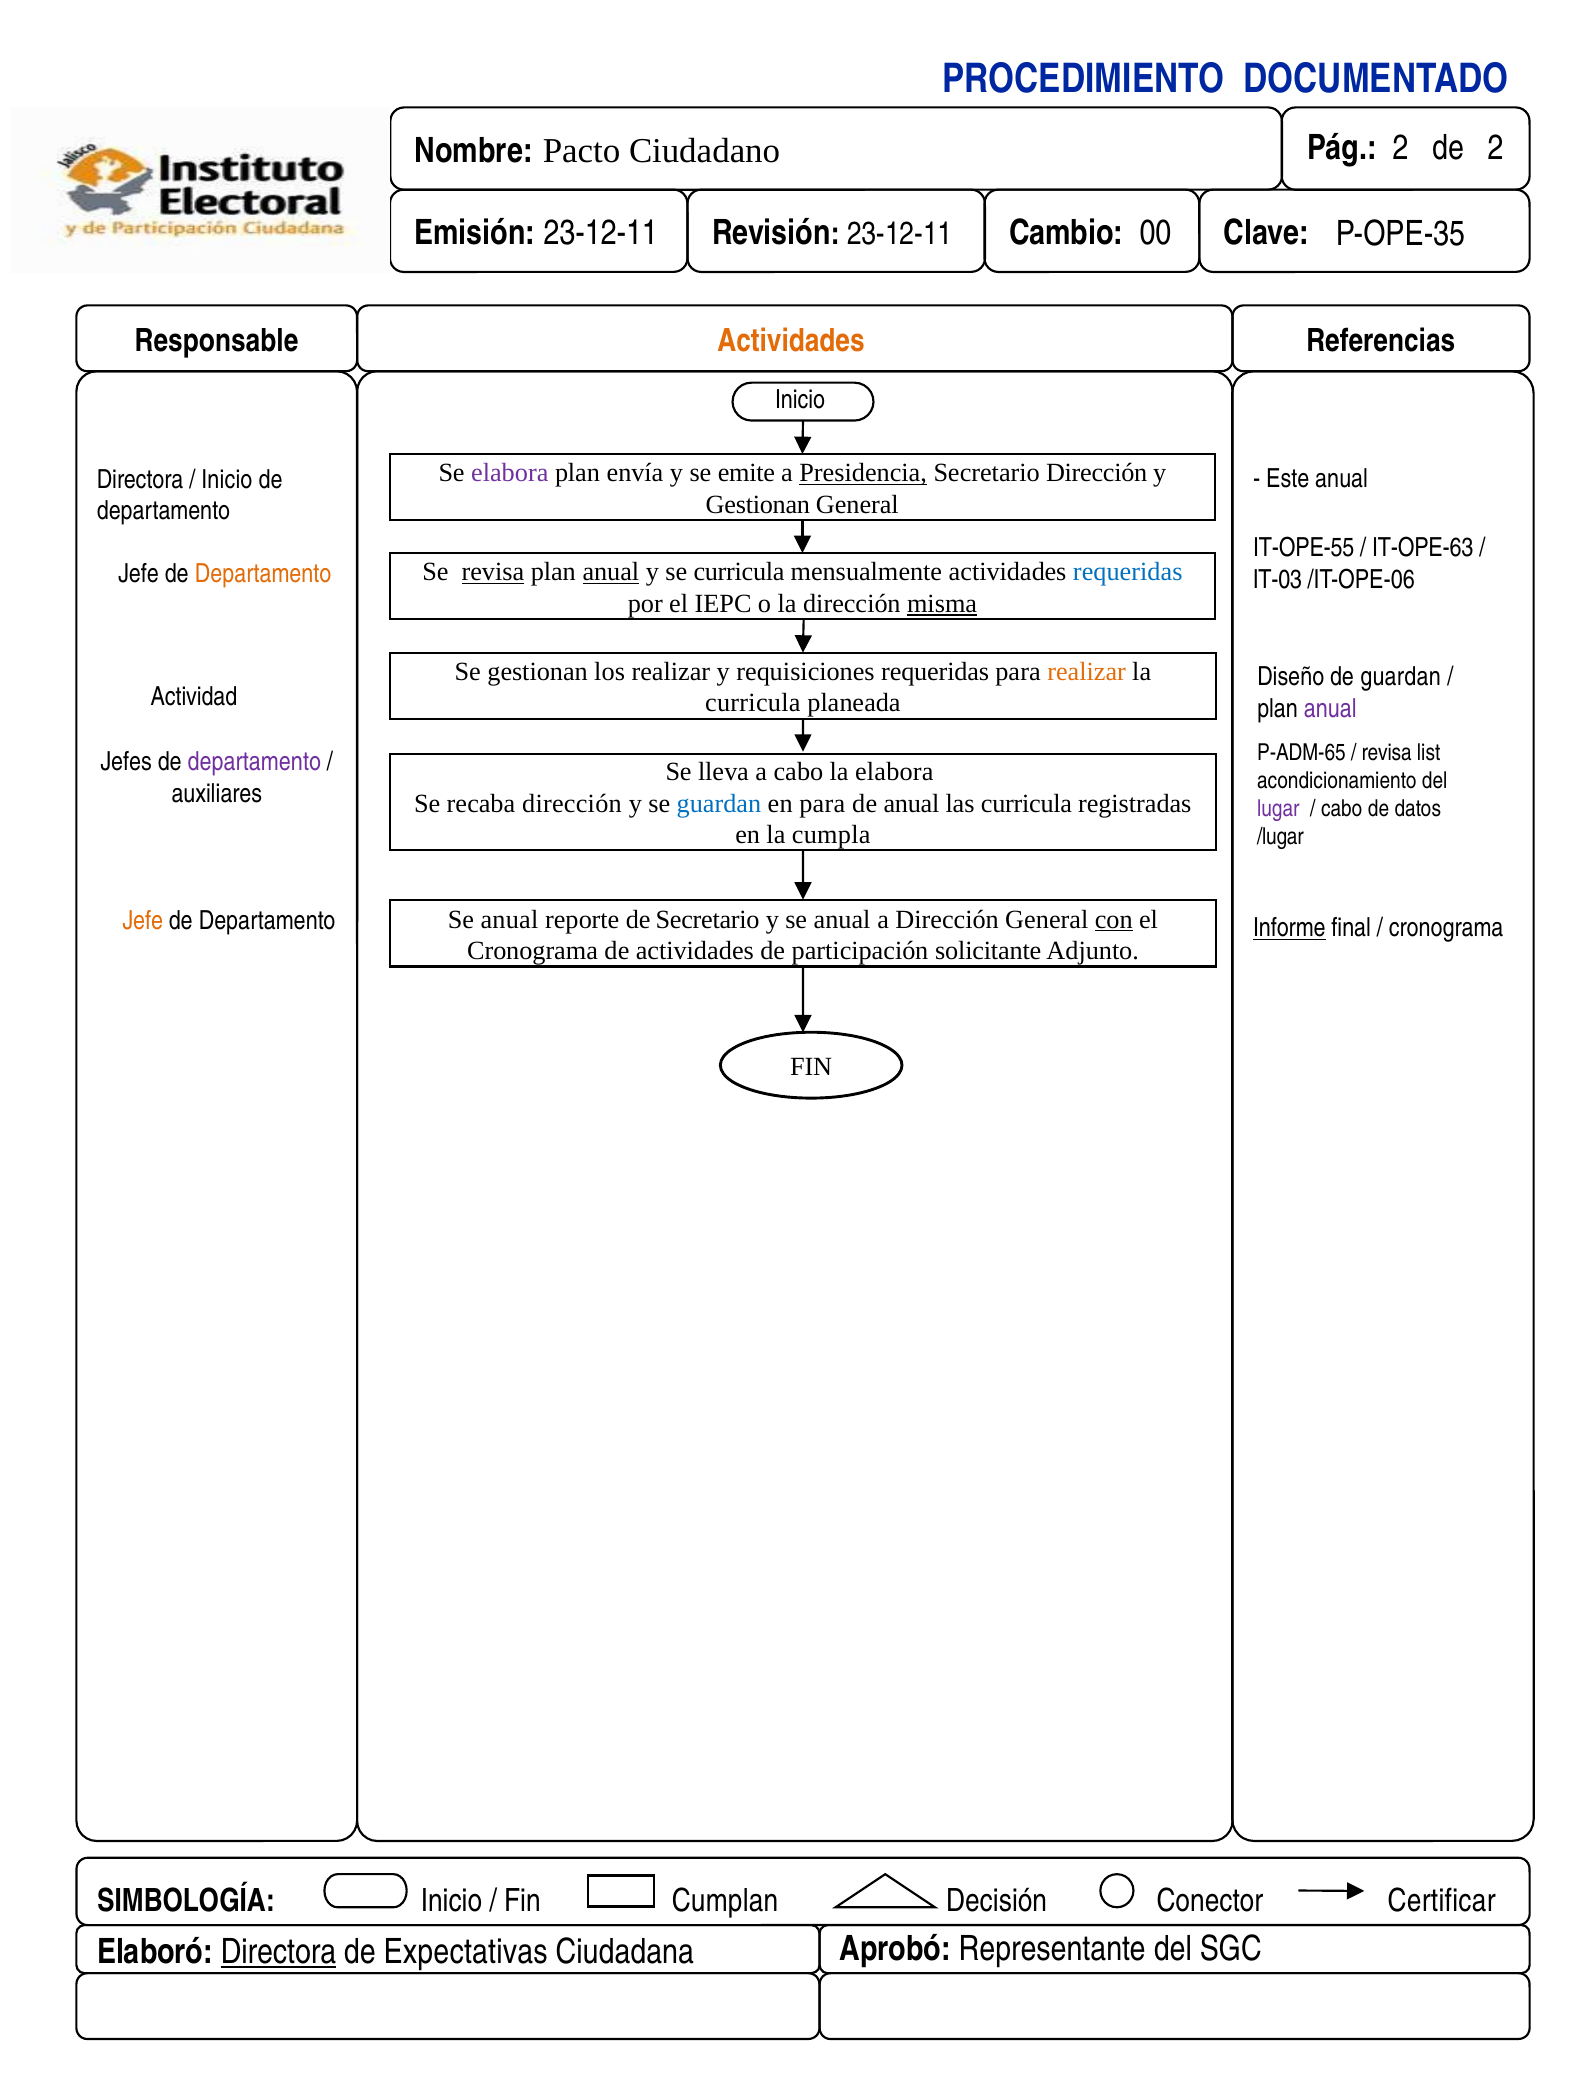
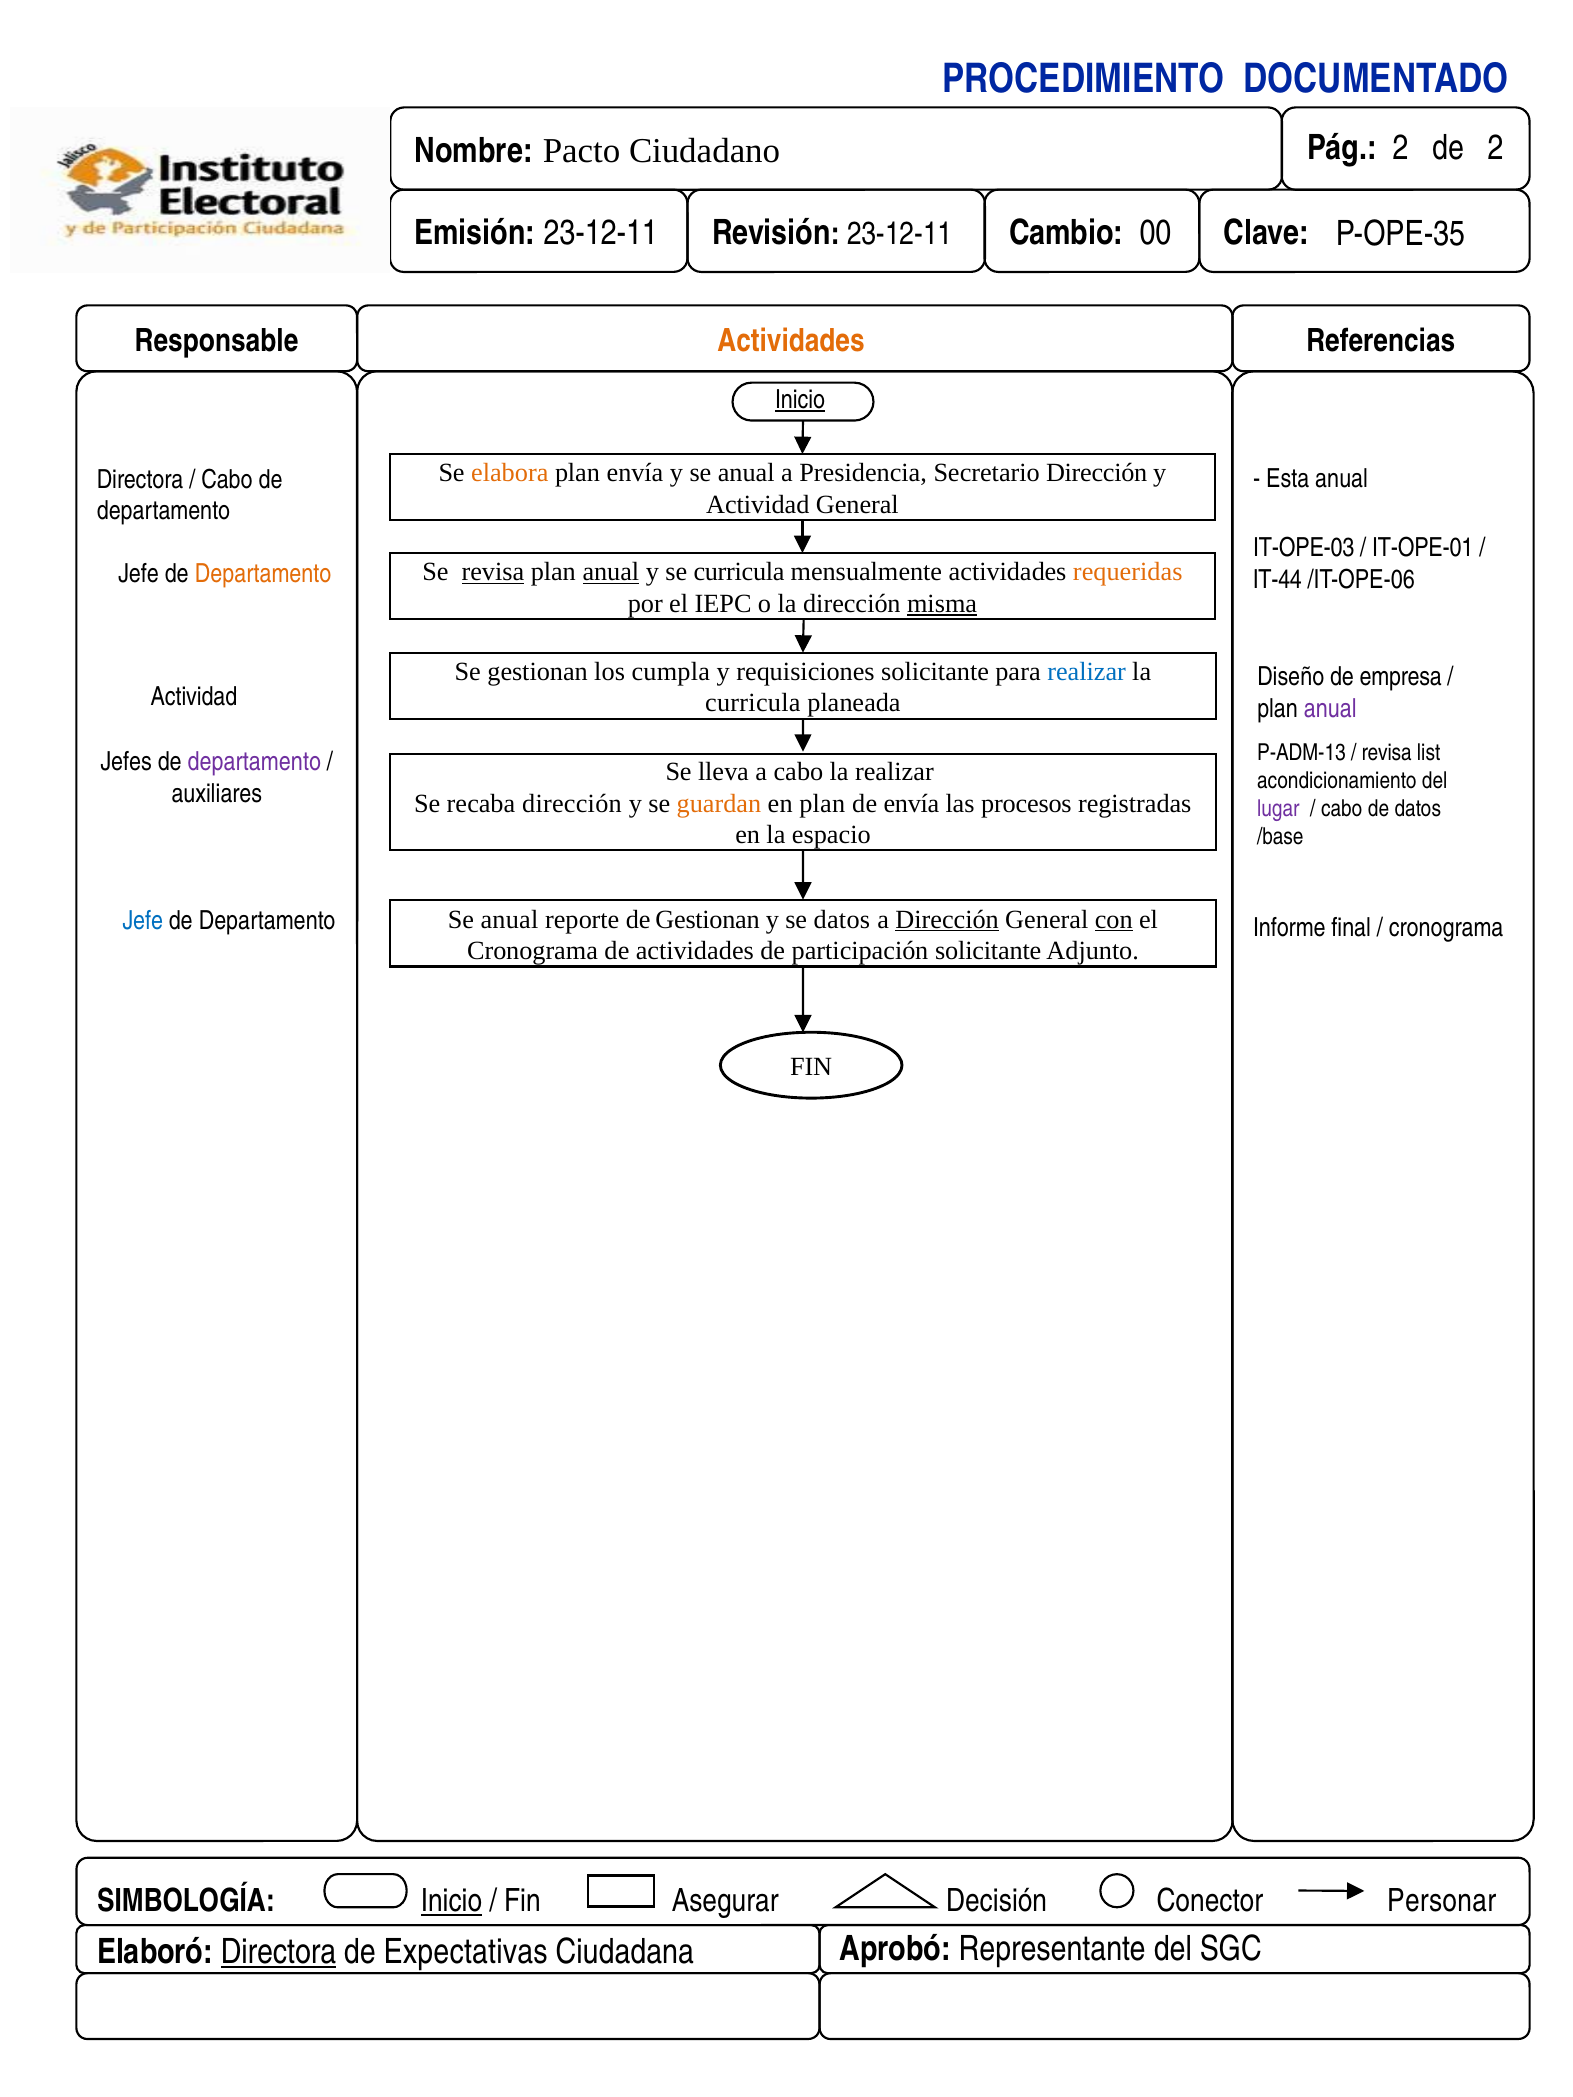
Inicio at (800, 400) underline: none -> present
elabora at (510, 473) colour: purple -> orange
y se emite: emite -> anual
Presidencia underline: present -> none
Este: Este -> Esta
Inicio at (227, 480): Inicio -> Cabo
Gestionan at (758, 505): Gestionan -> Actividad
IT-OPE-55: IT-OPE-55 -> IT-OPE-03
IT-OPE-63: IT-OPE-63 -> IT-OPE-01
requeridas at (1128, 572) colour: blue -> orange
IT-03: IT-03 -> IT-44
los realizar: realizar -> cumpla
requisiciones requeridas: requeridas -> solicitante
realizar at (1087, 672) colour: orange -> blue
de guardan: guardan -> empresa
P-ADM-65: P-ADM-65 -> P-ADM-13
la elabora: elabora -> realizar
guardan at (719, 804) colour: blue -> orange
en para: para -> plan
de anual: anual -> envía
las curricula: curricula -> procesos
cumpla: cumpla -> espacio
/lugar: /lugar -> /base
de Secretario: Secretario -> Gestionan
y se anual: anual -> datos
Dirección at (947, 920) underline: none -> present
Jefe at (143, 921) colour: orange -> blue
Informe underline: present -> none
Inicio at (451, 1901) underline: none -> present
Cumplan: Cumplan -> Asegurar
Certificar: Certificar -> Personar
